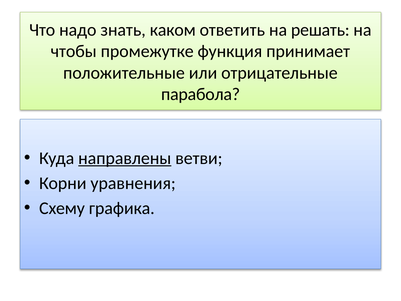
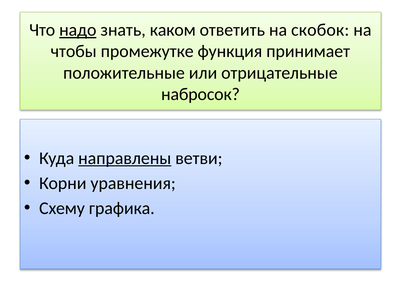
надо underline: none -> present
решать: решать -> скобок
парабола: парабола -> набросок
